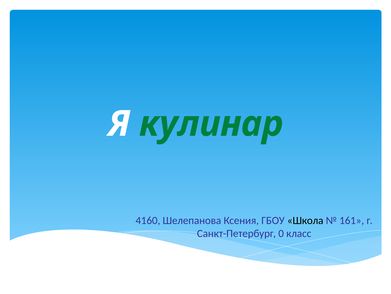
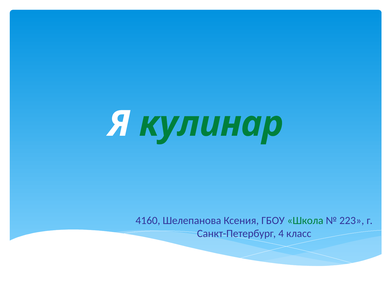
Школа colour: black -> green
161: 161 -> 223
0: 0 -> 4
